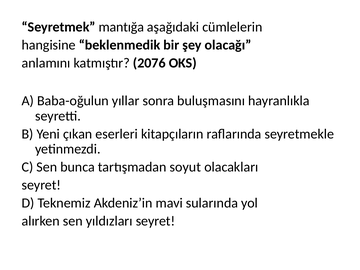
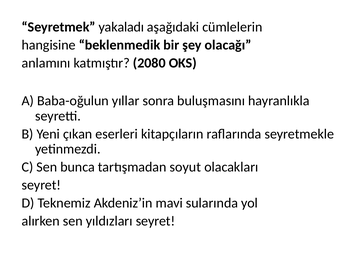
mantığa: mantığa -> yakaladı
2076: 2076 -> 2080
